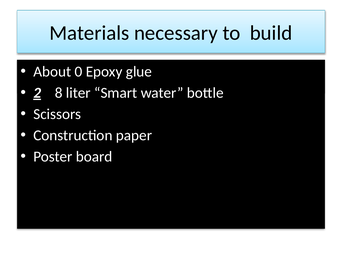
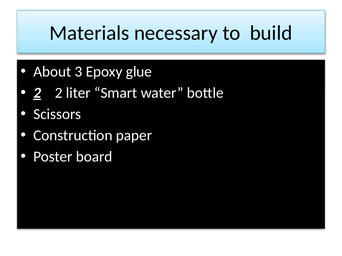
0: 0 -> 3
8 at (59, 93): 8 -> 2
